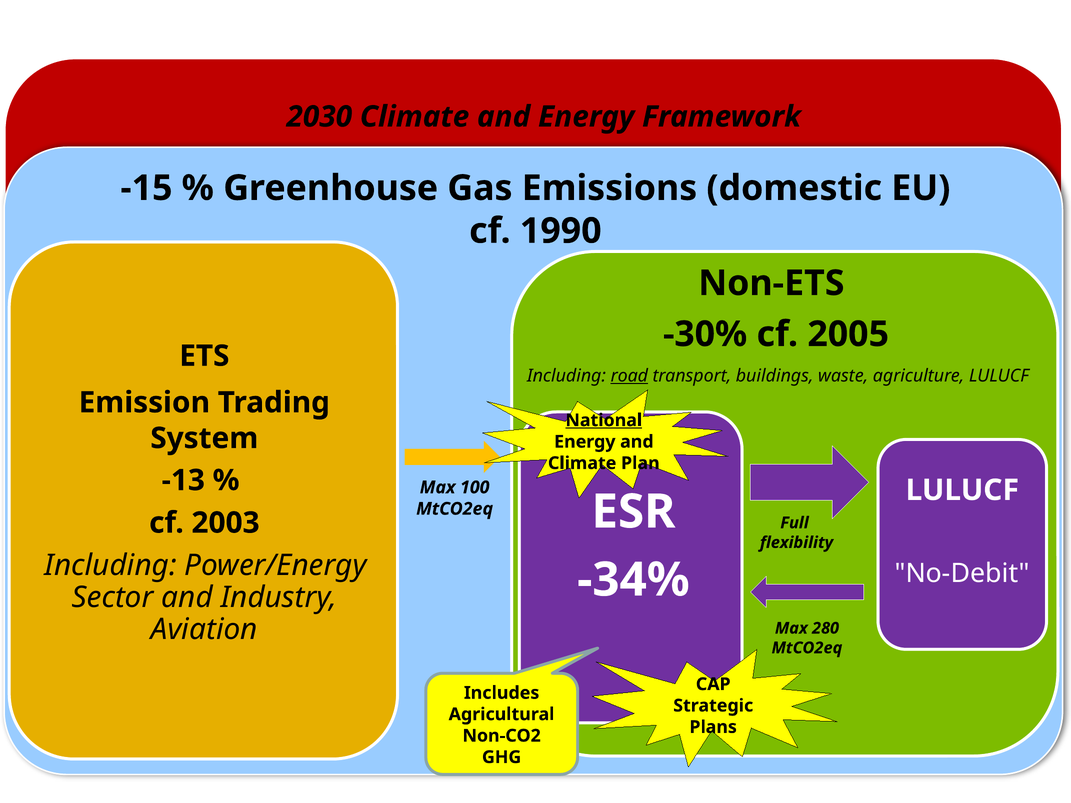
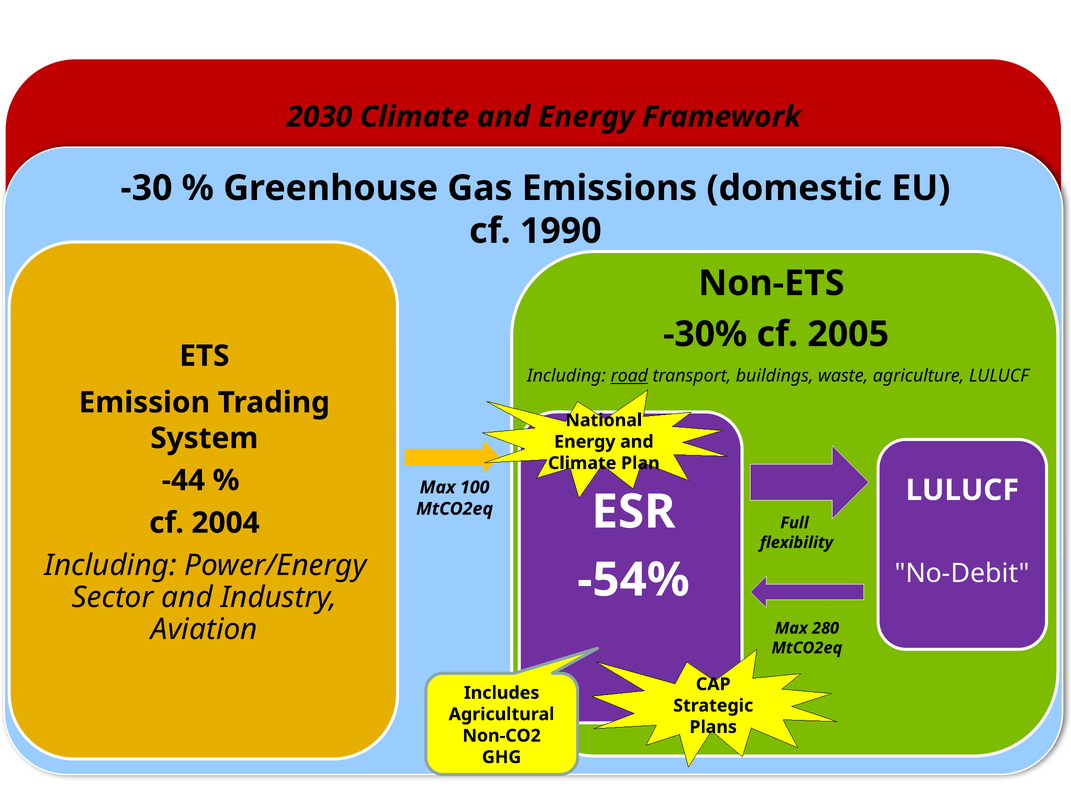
-15: -15 -> -30
National underline: present -> none
-13: -13 -> -44
2003: 2003 -> 2004
-34%: -34% -> -54%
